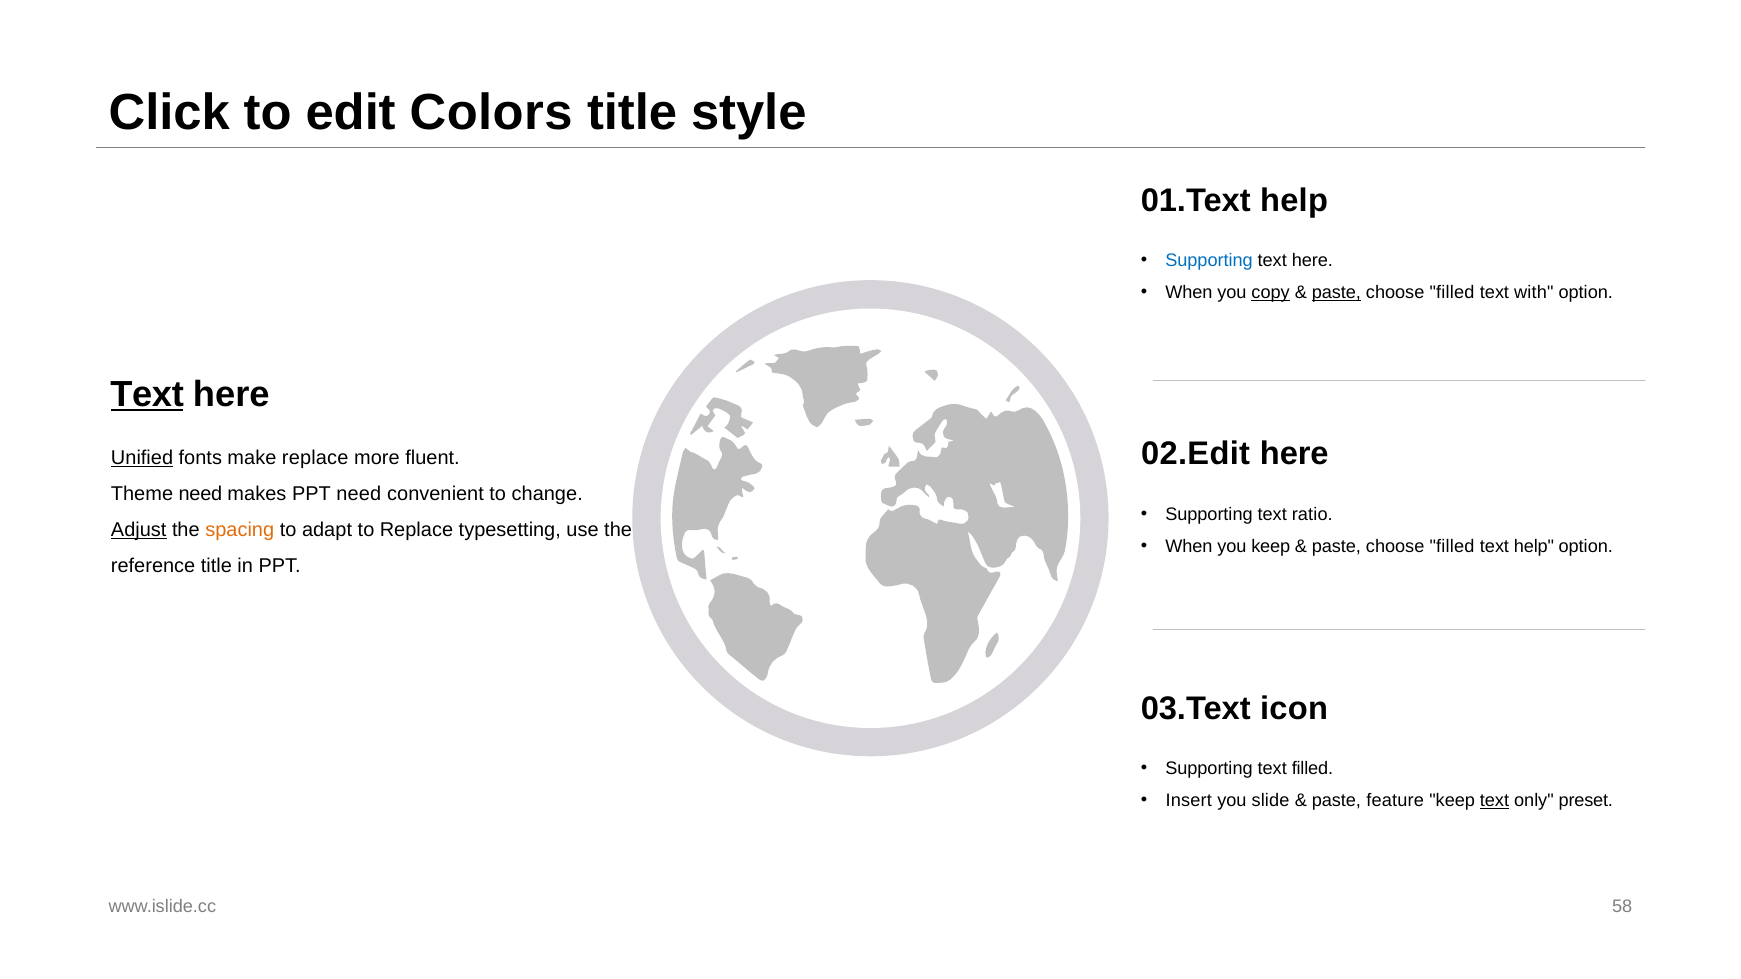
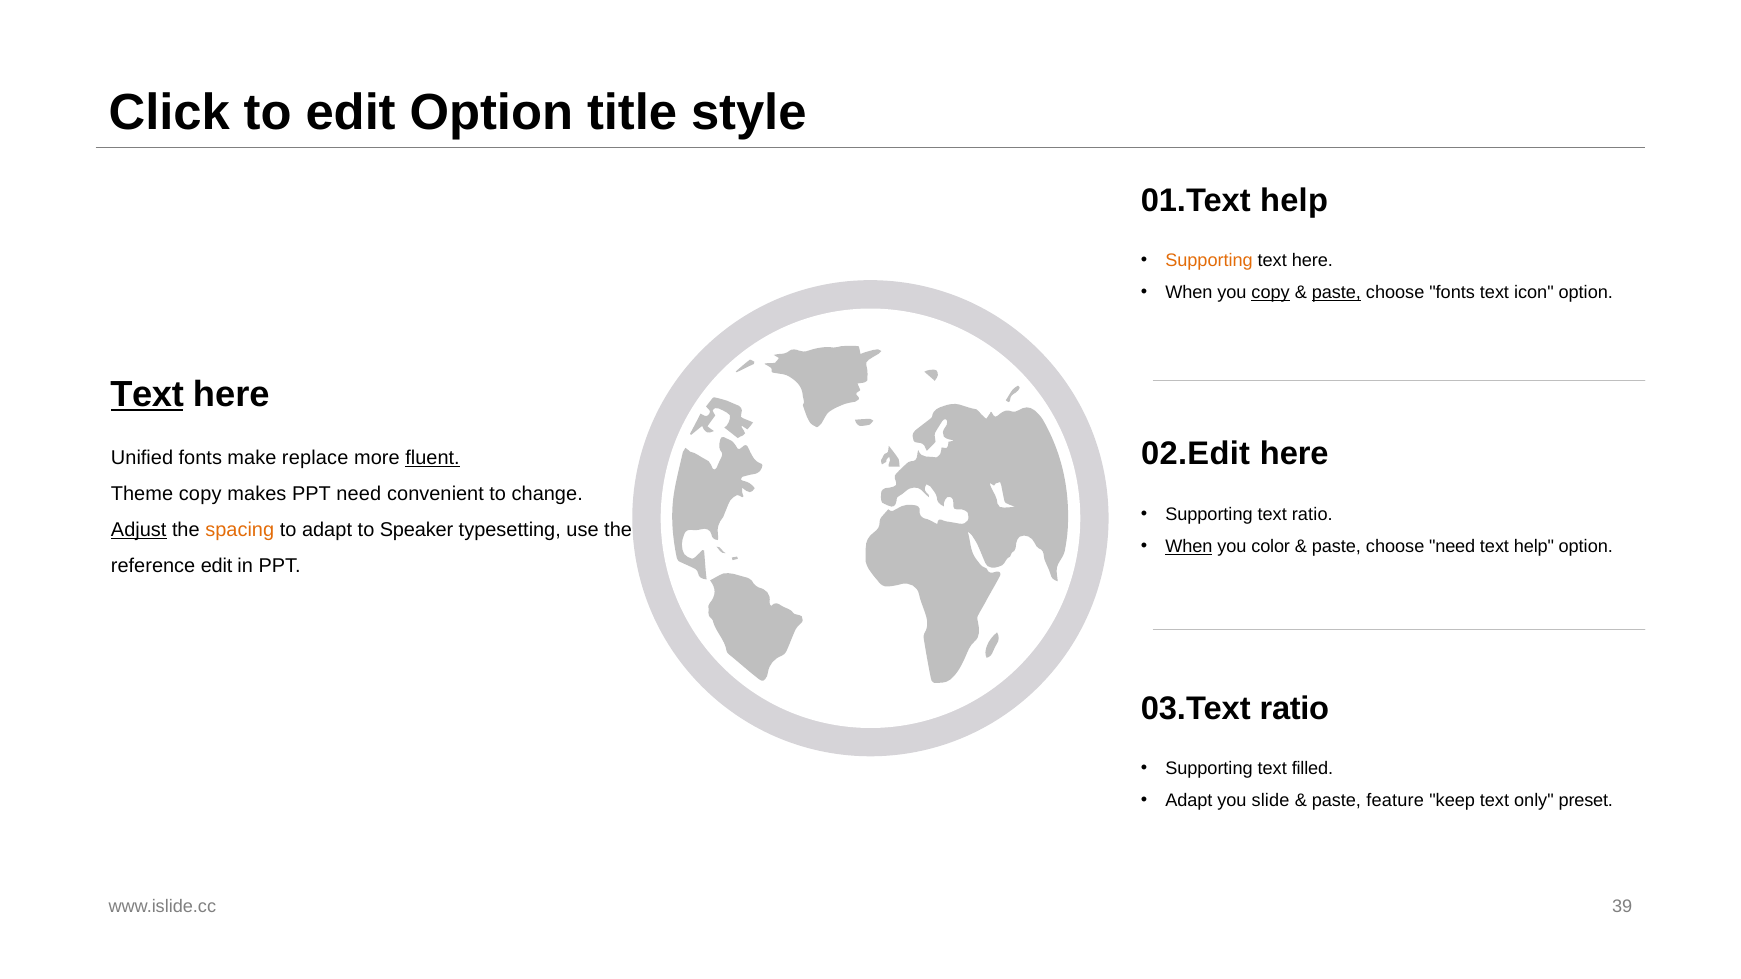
edit Colors: Colors -> Option
Supporting at (1209, 260) colour: blue -> orange
filled at (1452, 293): filled -> fonts
with: with -> icon
Unified underline: present -> none
fluent underline: none -> present
Theme need: need -> copy
to Replace: Replace -> Speaker
When at (1189, 547) underline: none -> present
you keep: keep -> color
filled at (1452, 547): filled -> need
reference title: title -> edit
03.Text icon: icon -> ratio
Insert at (1189, 801): Insert -> Adapt
text at (1494, 801) underline: present -> none
58: 58 -> 39
